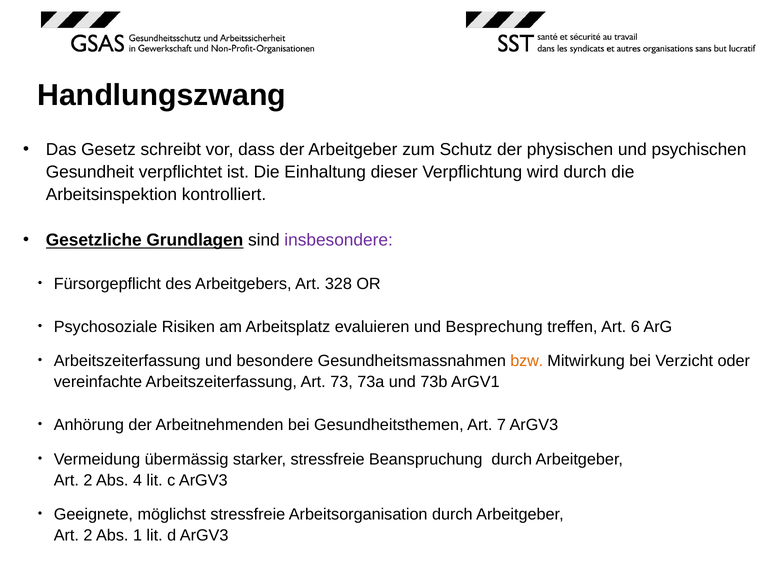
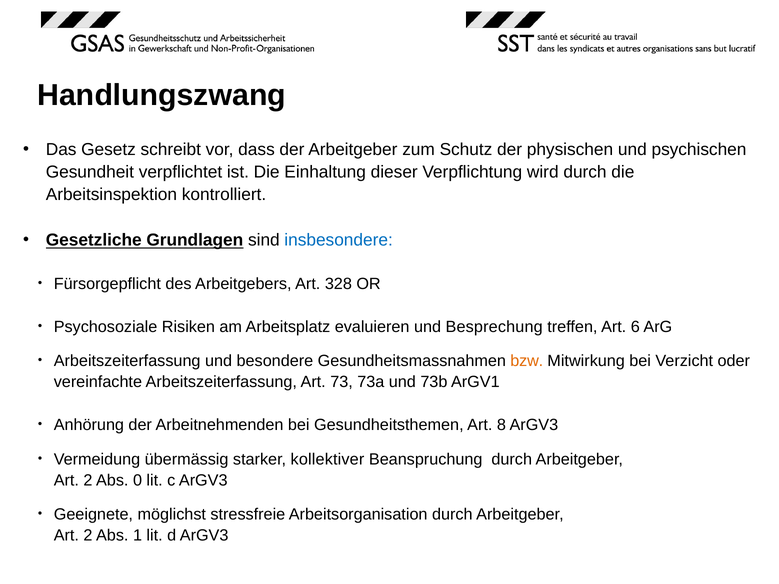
insbesondere colour: purple -> blue
7: 7 -> 8
starker stressfreie: stressfreie -> kollektiver
4: 4 -> 0
